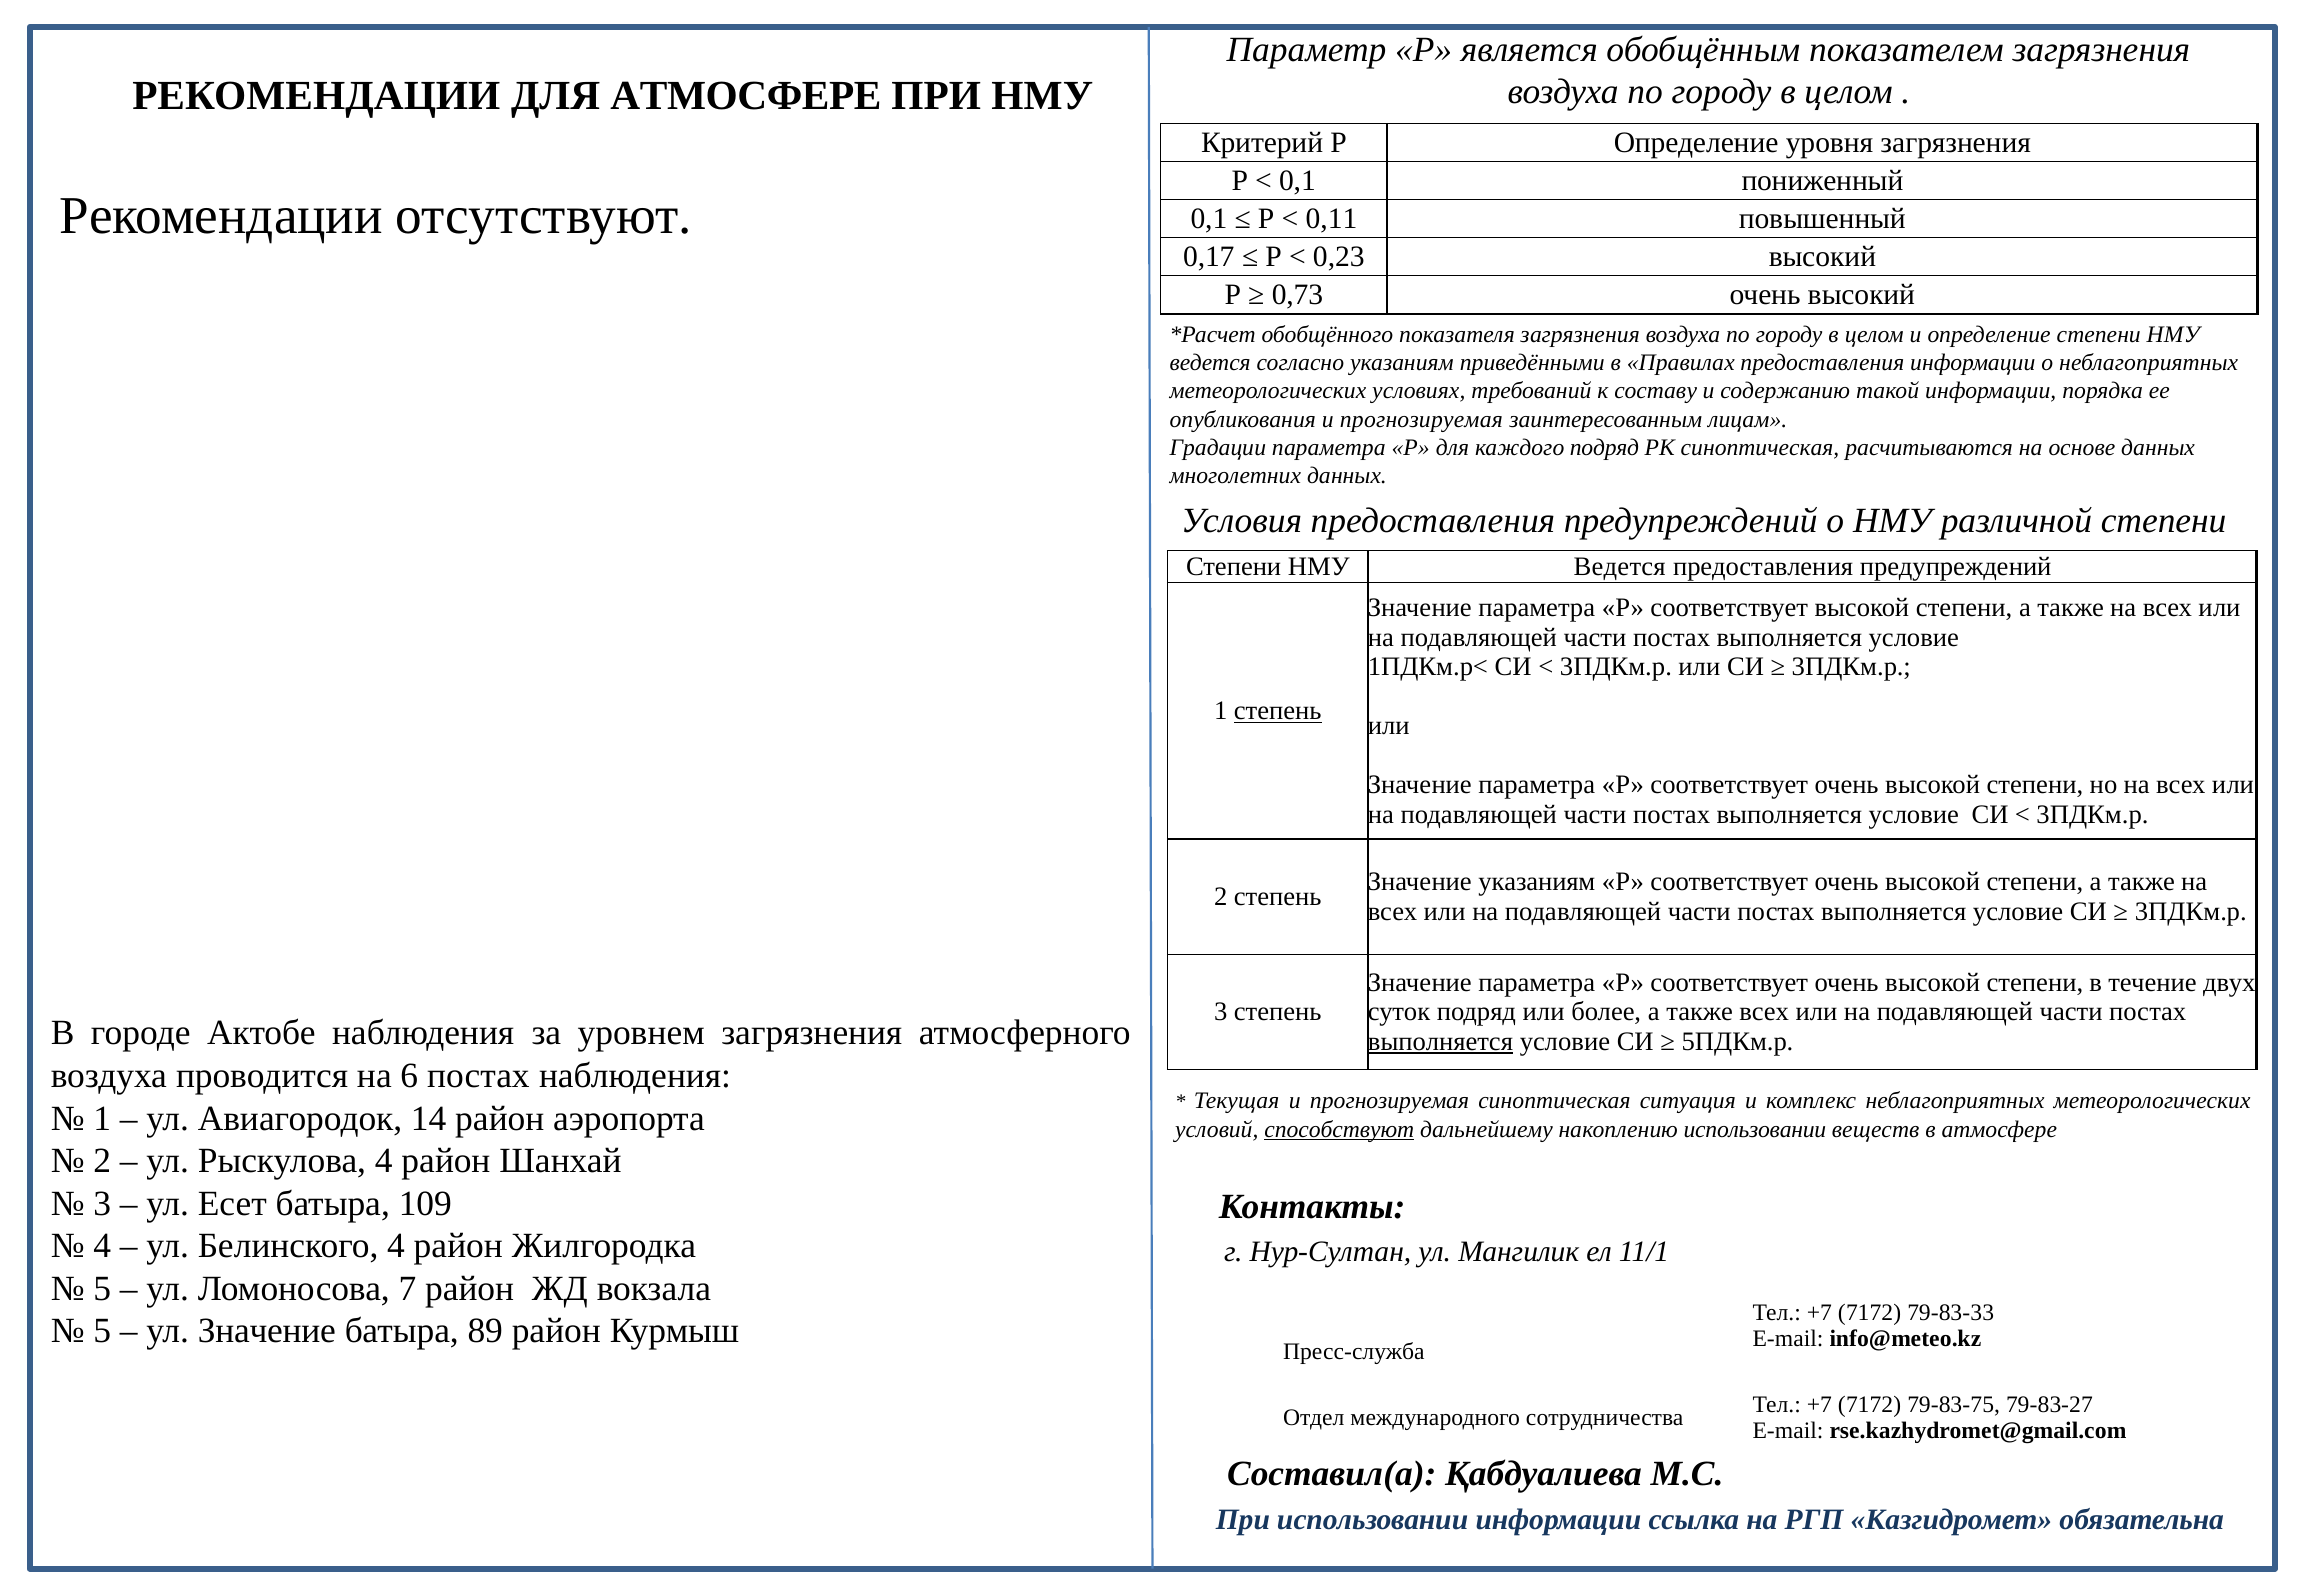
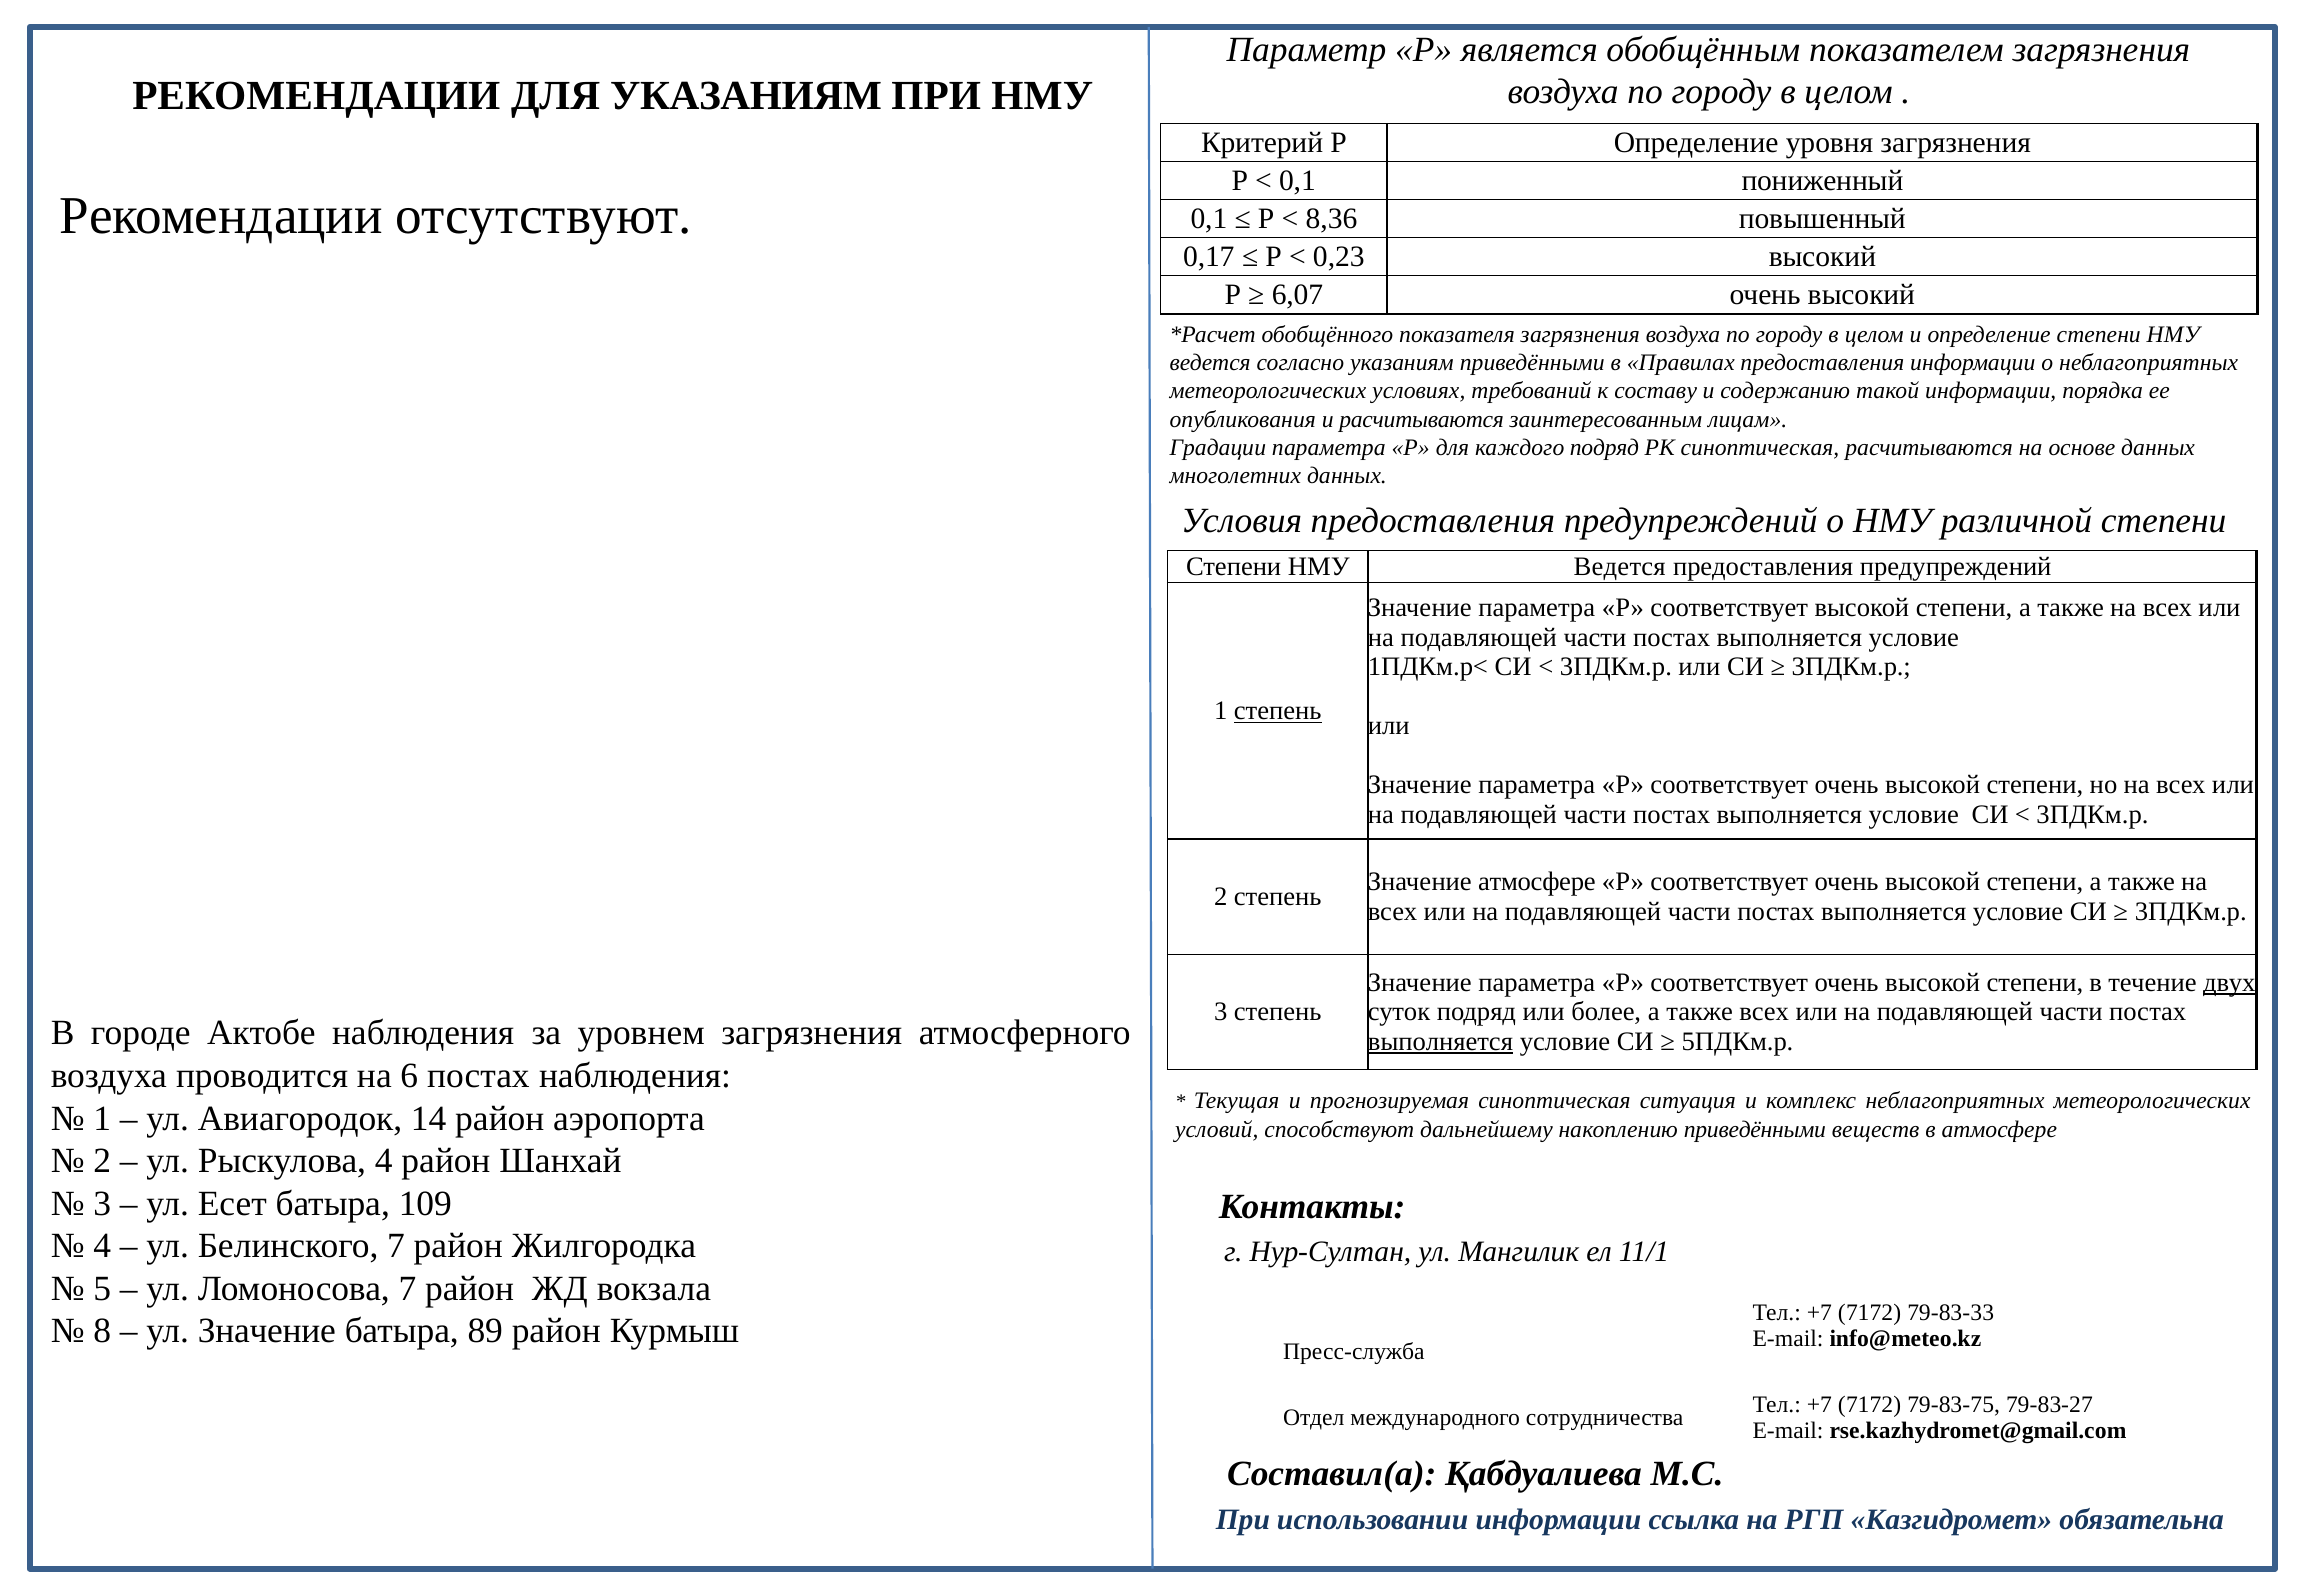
ДЛЯ АТМОСФЕРЕ: АТМОСФЕРЕ -> УКАЗАНИЯМ
0,11: 0,11 -> 8,36
0,73: 0,73 -> 6,07
опубликования и прогнозируемая: прогнозируемая -> расчитываются
Значение указаниям: указаниям -> атмосфере
двух underline: none -> present
способствуют underline: present -> none
накоплению использовании: использовании -> приведёнными
Белинского 4: 4 -> 7
5 at (102, 1331): 5 -> 8
